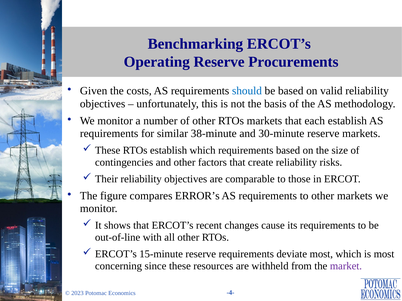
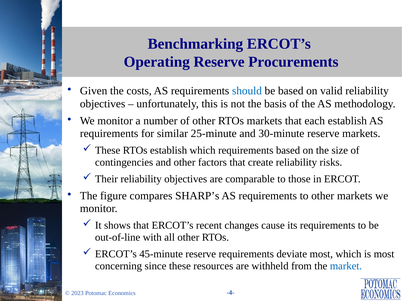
38-minute: 38-minute -> 25-minute
ERROR’s: ERROR’s -> SHARP’s
15-minute: 15-minute -> 45-minute
market colour: purple -> blue
